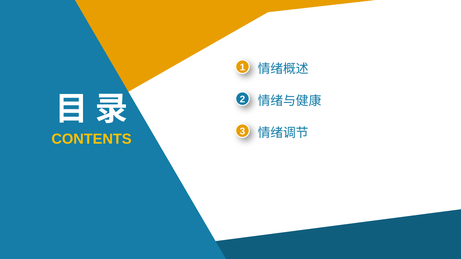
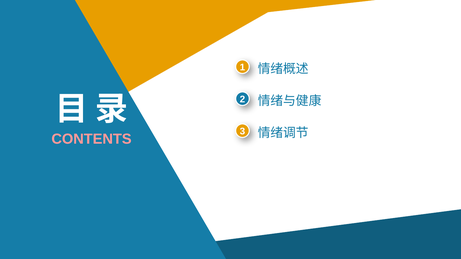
CONTENTS colour: yellow -> pink
